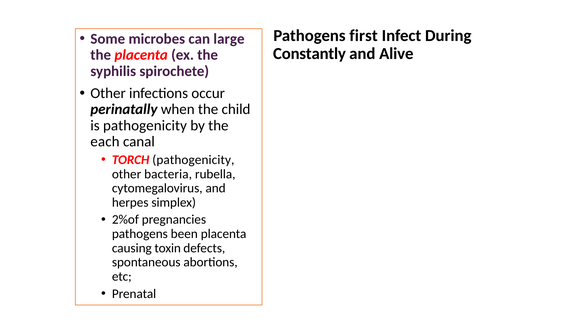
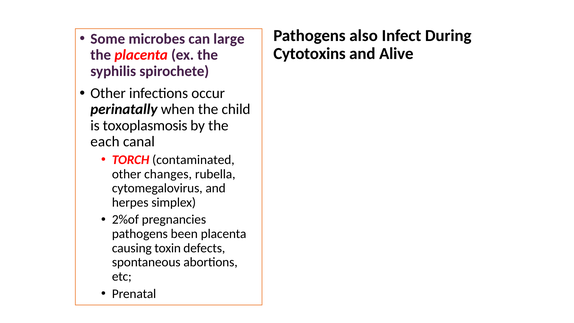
first: first -> also
Constantly: Constantly -> Cytotoxins
is pathogenicity: pathogenicity -> toxoplasmosis
TORCH pathogenicity: pathogenicity -> contaminated
bacteria: bacteria -> changes
